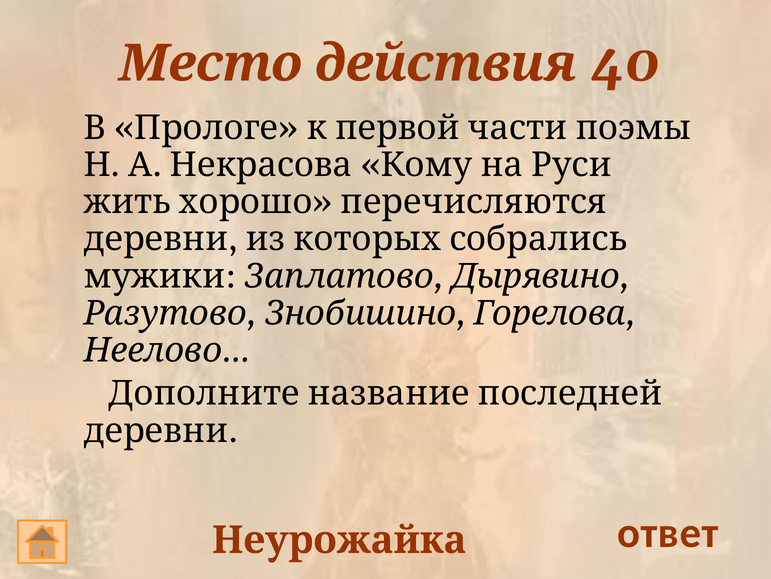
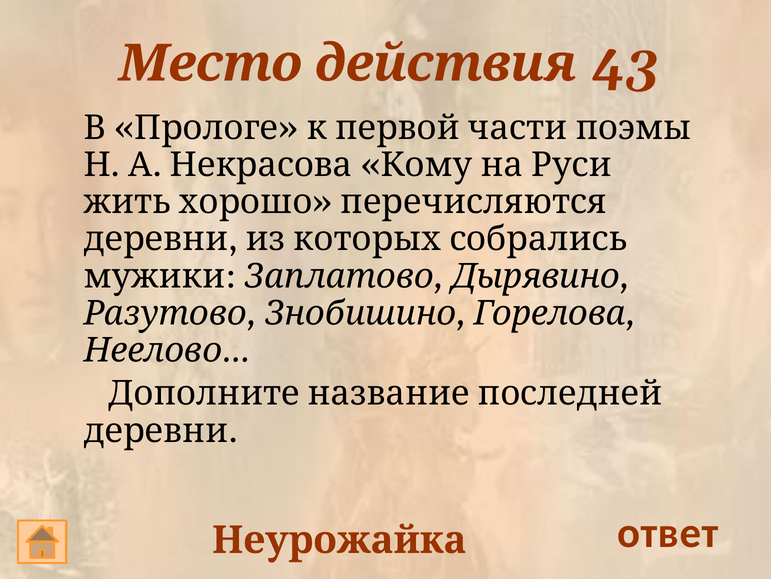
40: 40 -> 43
